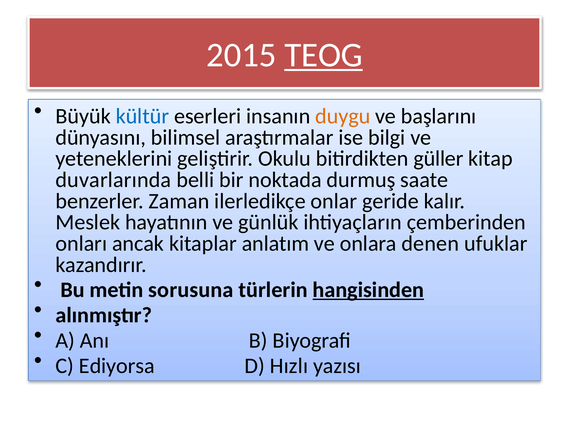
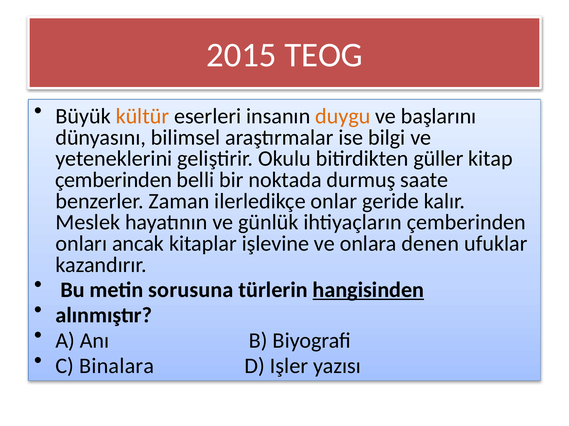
TEOG underline: present -> none
kültür colour: blue -> orange
duvarlarında at (113, 180): duvarlarında -> çemberinden
anlatım: anlatım -> işlevine
Ediyorsa: Ediyorsa -> Binalara
Hızlı: Hızlı -> Işler
